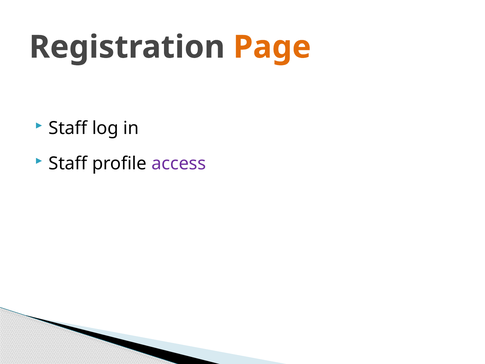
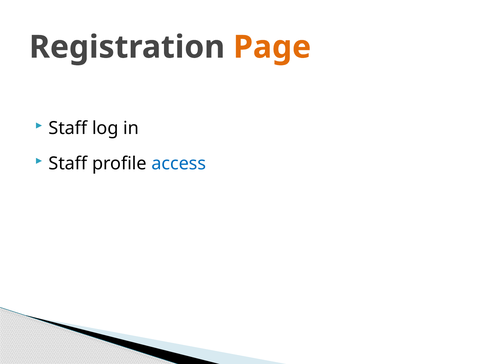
access colour: purple -> blue
